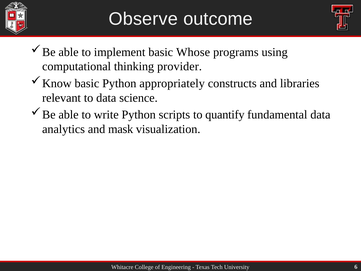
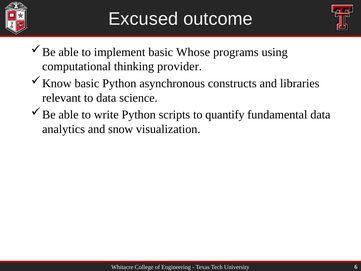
Observe: Observe -> Excused
appropriately: appropriately -> asynchronous
mask: mask -> snow
